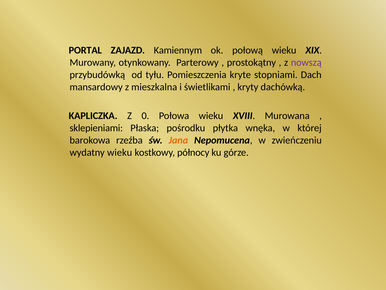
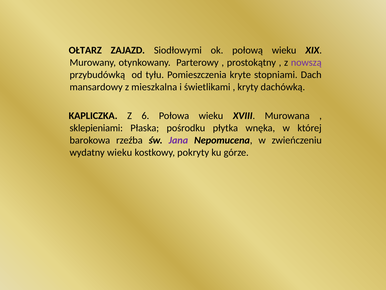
PORTAL: PORTAL -> OŁTARZ
Kamiennym: Kamiennym -> Siodłowymi
0: 0 -> 6
Jana colour: orange -> purple
północy: północy -> pokryty
